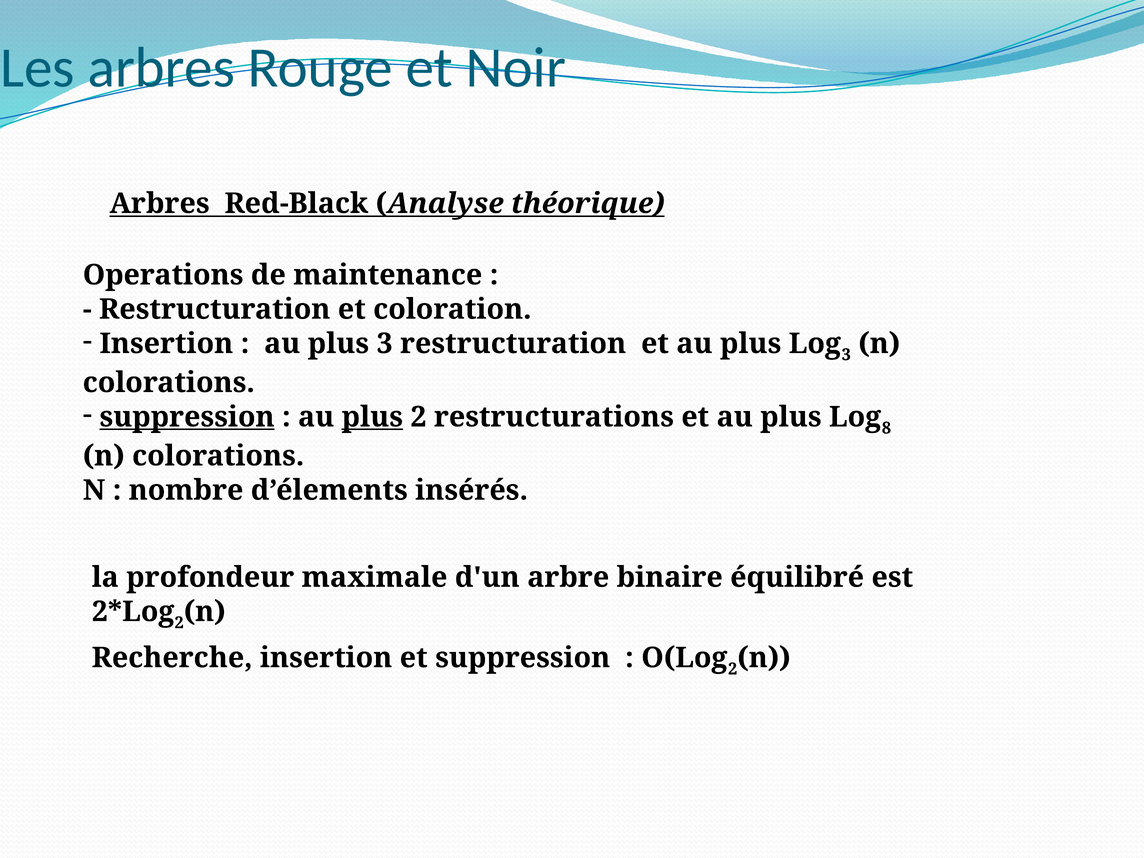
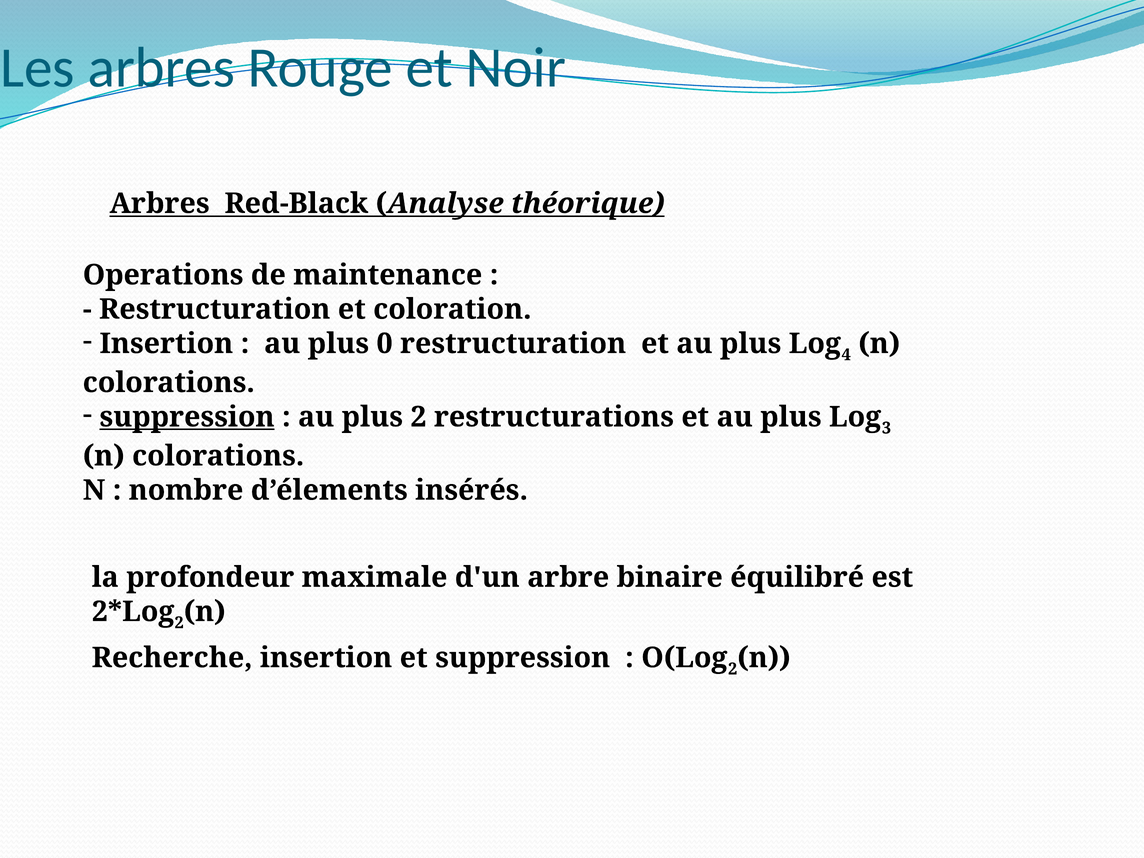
plus 3: 3 -> 0
3 at (846, 355): 3 -> 4
plus at (372, 417) underline: present -> none
8: 8 -> 3
